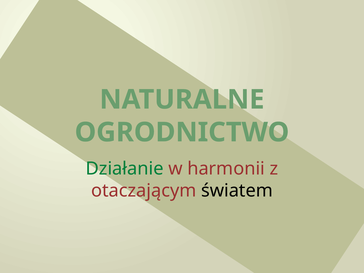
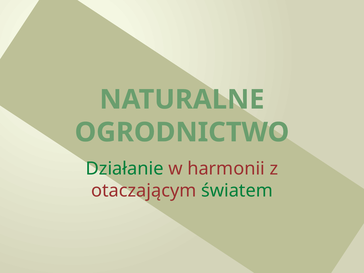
światem colour: black -> green
